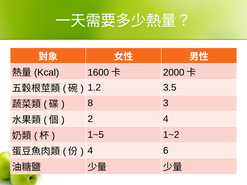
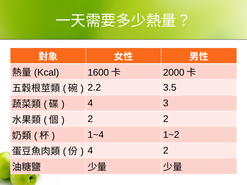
1.2: 1.2 -> 2.2
8 at (90, 103): 8 -> 4
2 4: 4 -> 2
1~5: 1~5 -> 1~4
4 6: 6 -> 2
